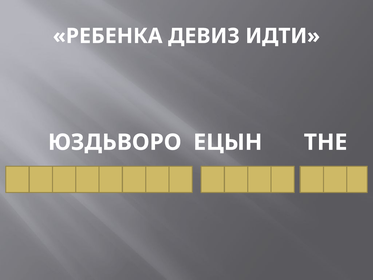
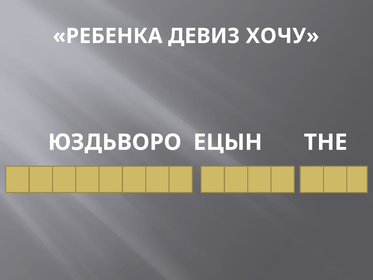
ИДТИ: ИДТИ -> ХОЧУ
